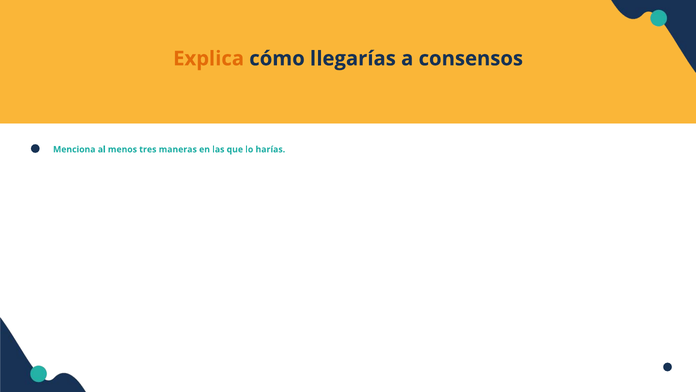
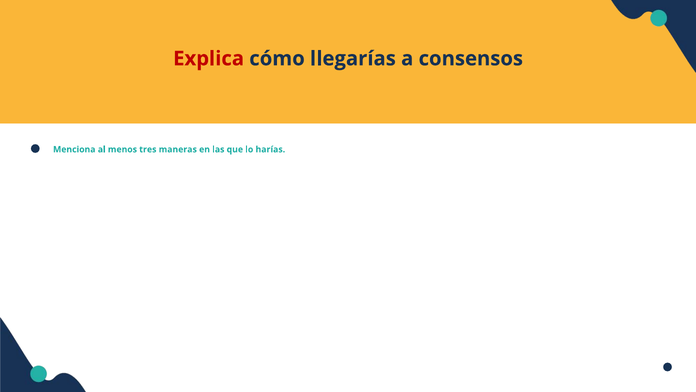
Explica colour: orange -> red
